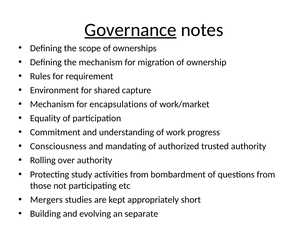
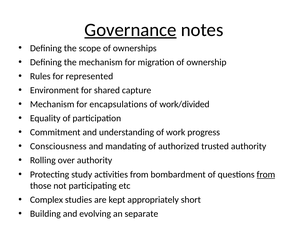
requirement: requirement -> represented
work/market: work/market -> work/divided
from at (266, 174) underline: none -> present
Mergers: Mergers -> Complex
